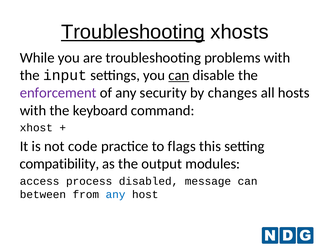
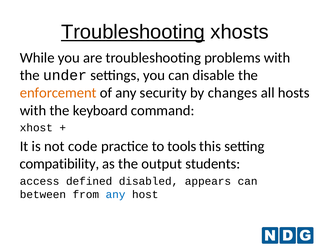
input: input -> under
can at (179, 75) underline: present -> none
enforcement colour: purple -> orange
flags: flags -> tools
modules: modules -> students
process: process -> defined
message: message -> appears
